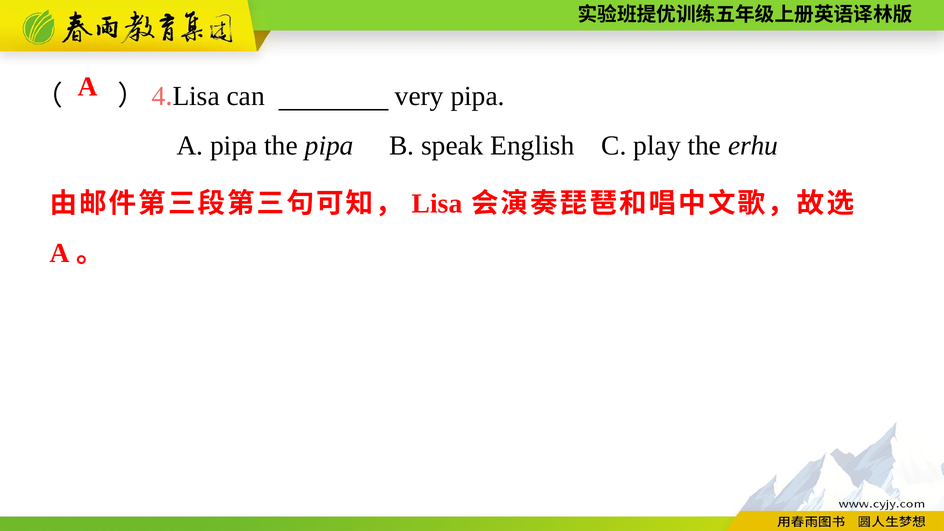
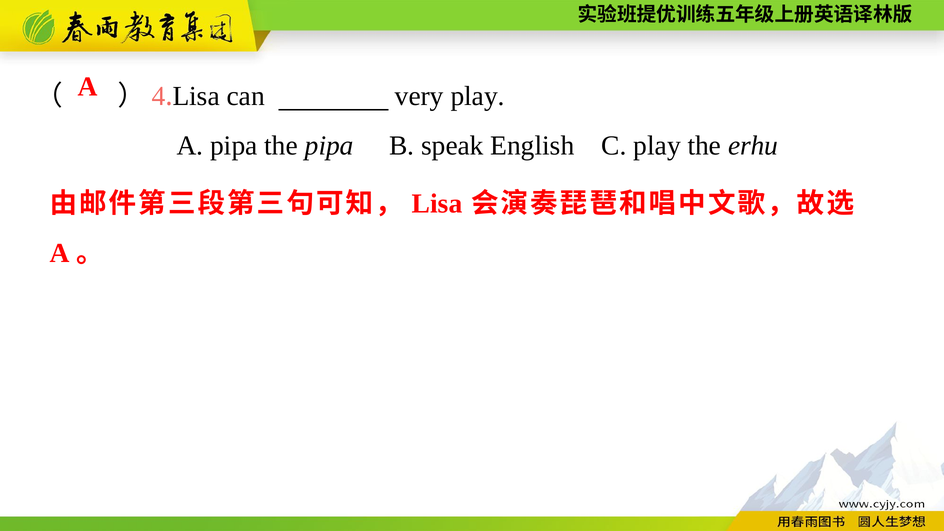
very pipa: pipa -> play
